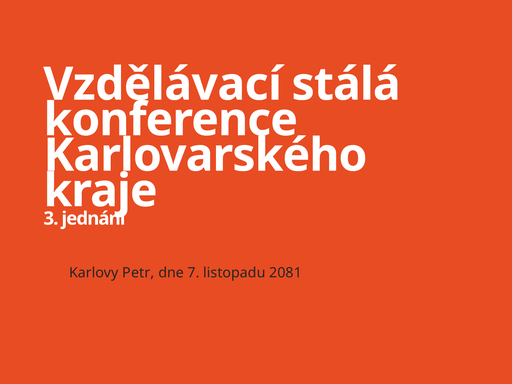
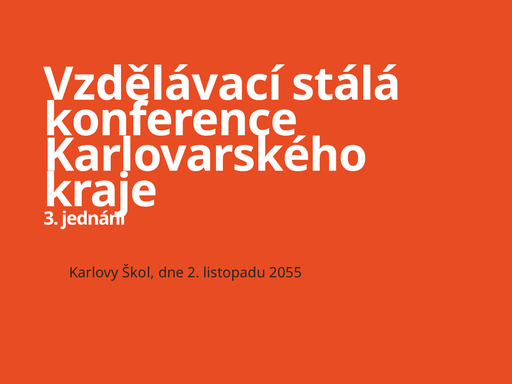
Petr: Petr -> Škol
7: 7 -> 2
2081: 2081 -> 2055
